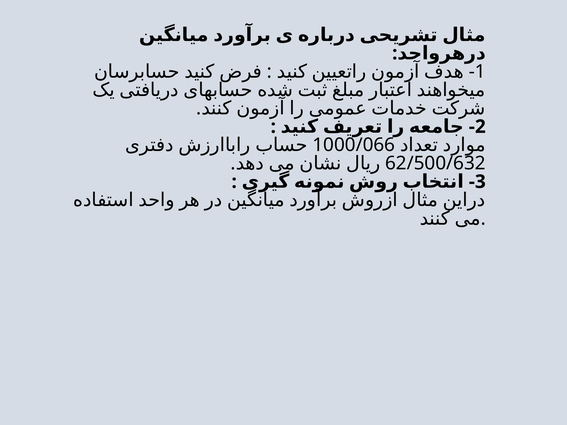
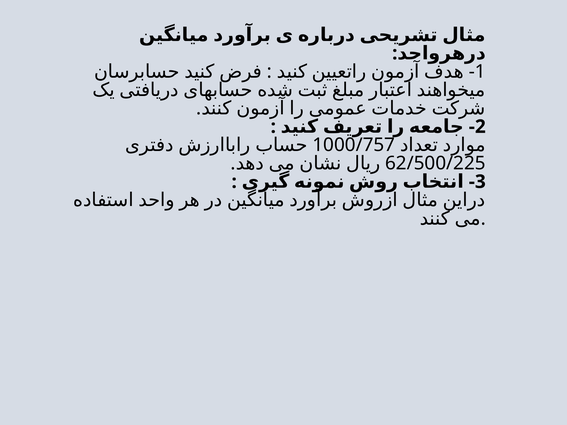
1000/066: 1000/066 -> 1000/757
62/500/632: 62/500/632 -> 62/500/225
